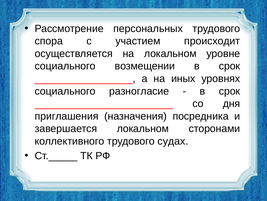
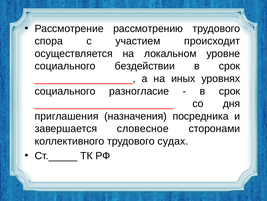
персональных: персональных -> рассмотрению
возмещении: возмещении -> бездействии
завершается локальном: локальном -> словесное
